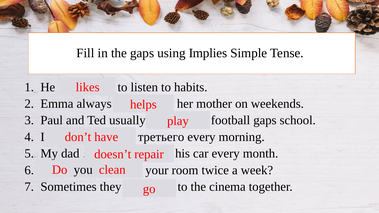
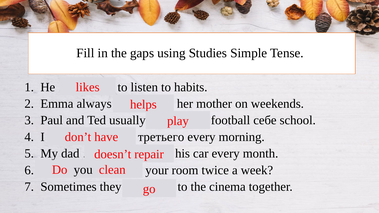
Implies: Implies -> Studies
football gaps: gaps -> себе
